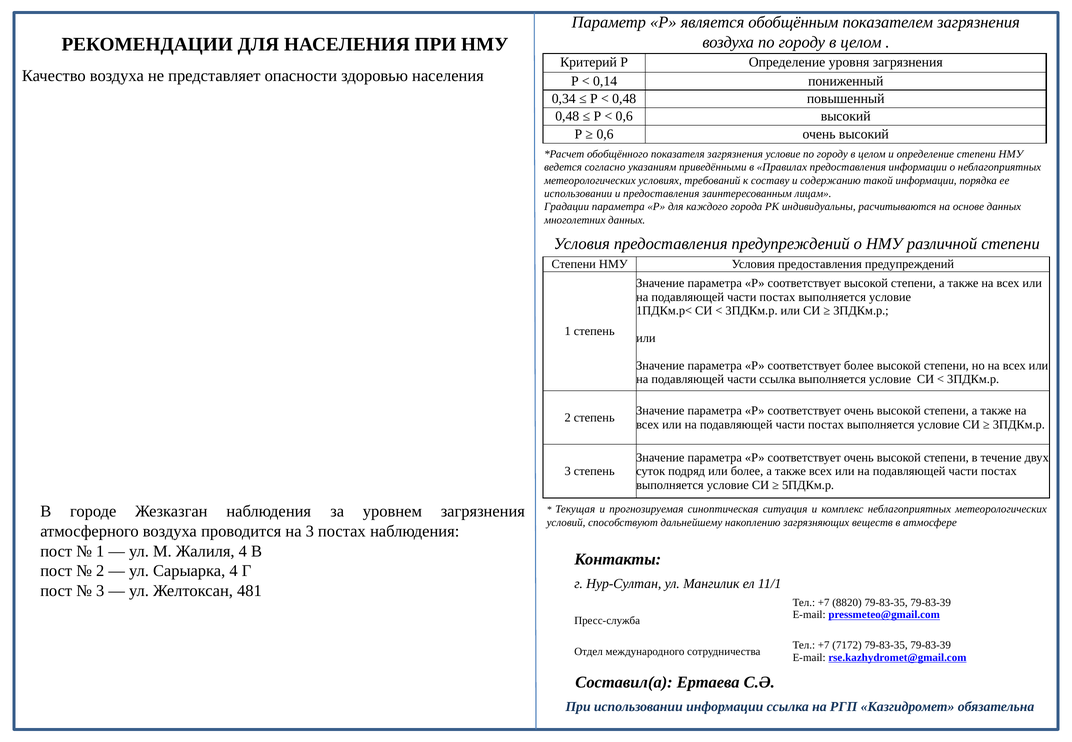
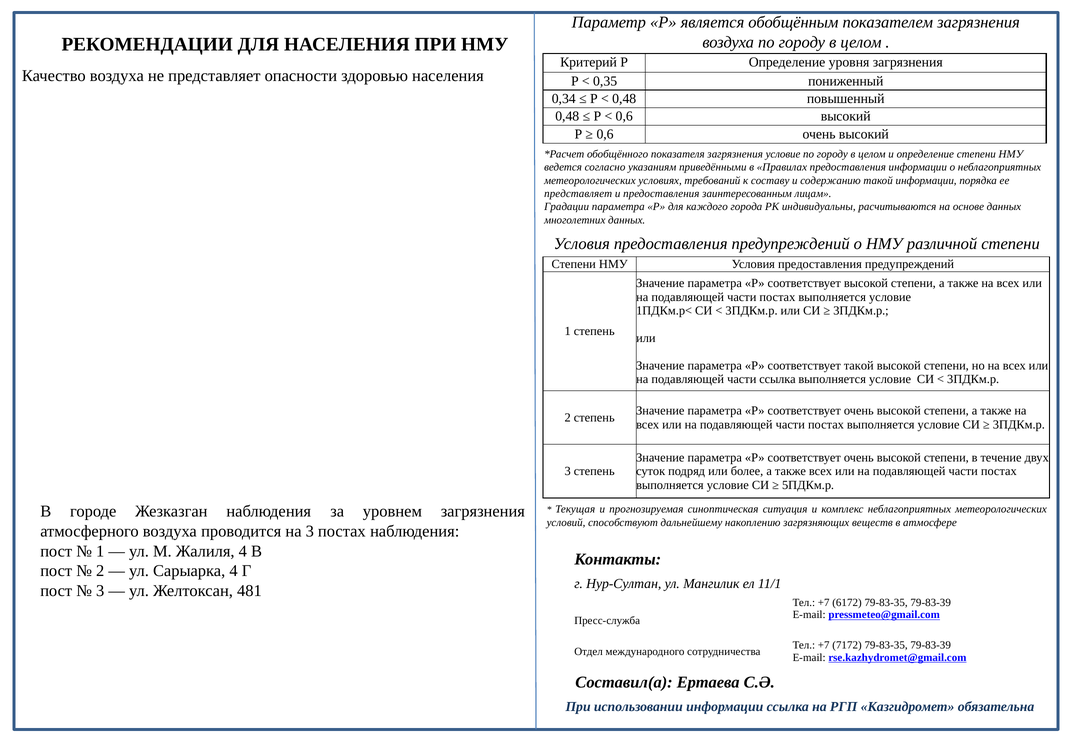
0,14: 0,14 -> 0,35
использовании at (578, 194): использовании -> представляет
соответствует более: более -> такой
8820: 8820 -> 6172
